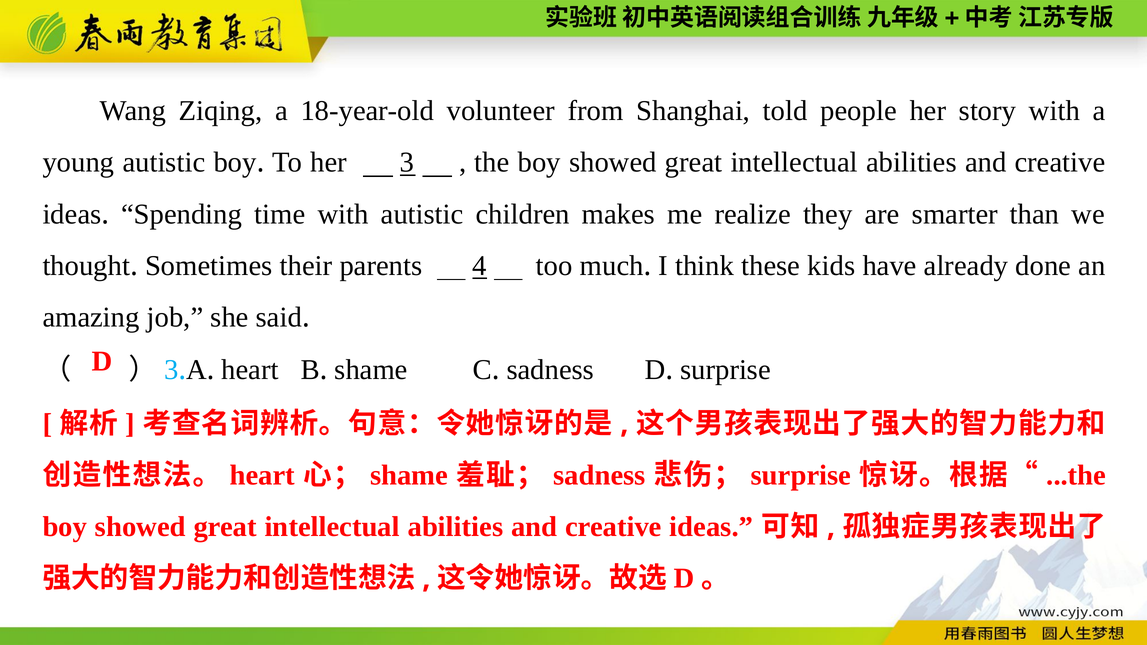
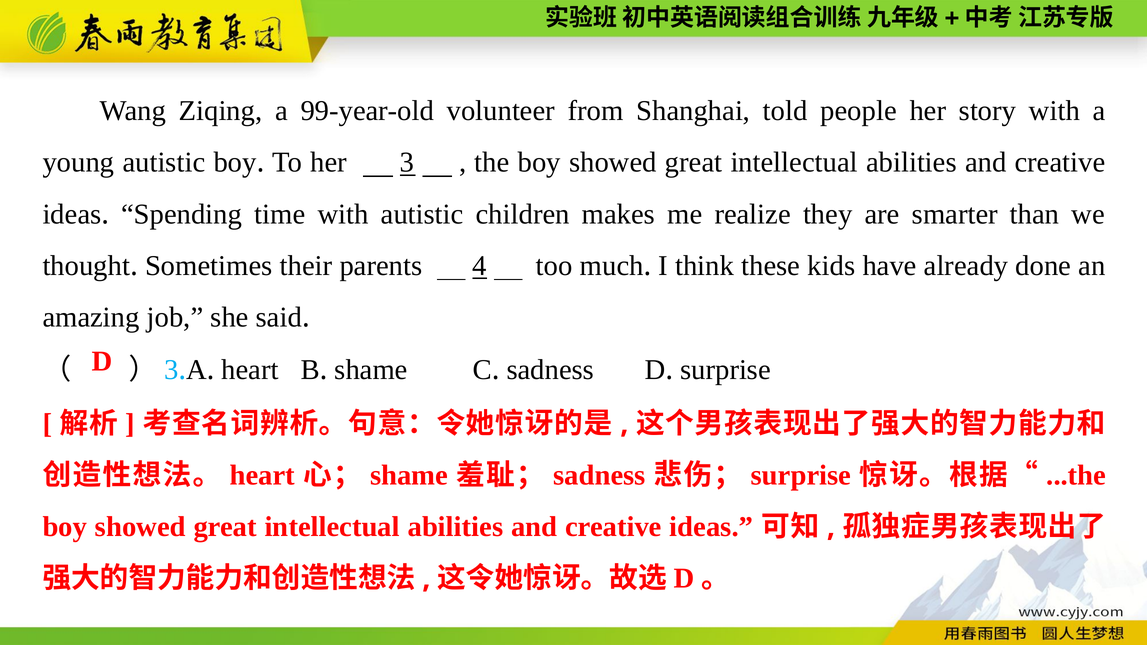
18-year-old: 18-year-old -> 99-year-old
